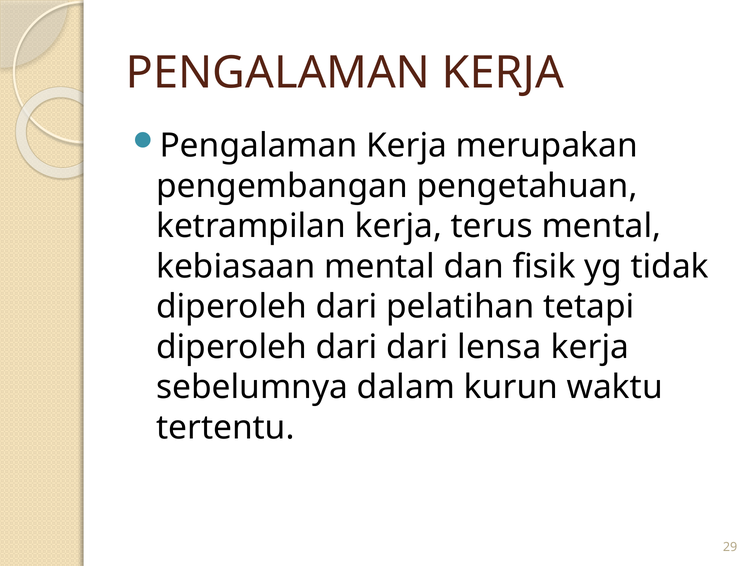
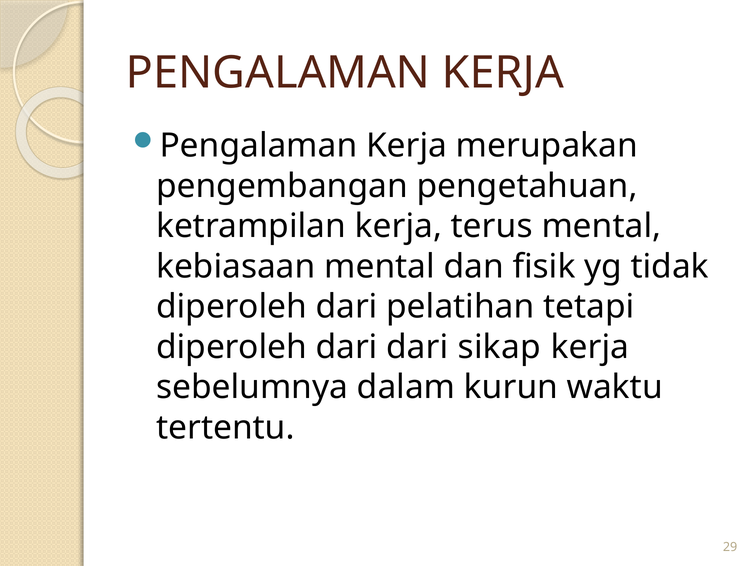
lensa: lensa -> sikap
